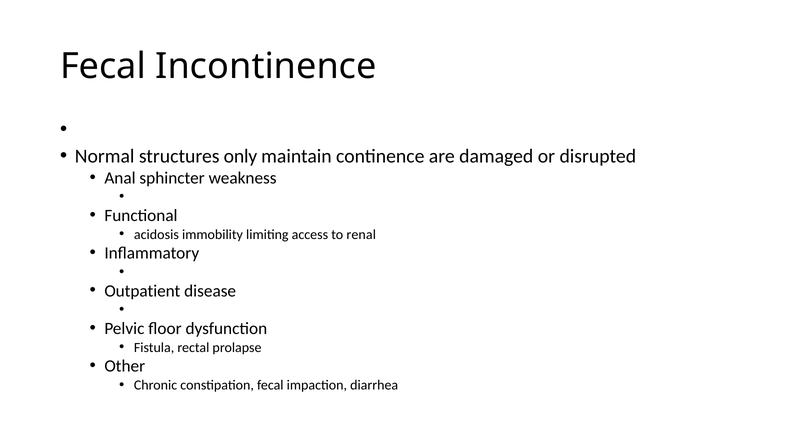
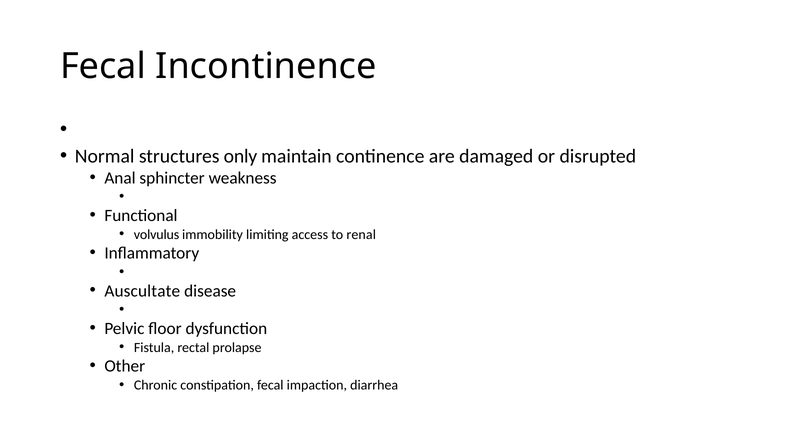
acidosis: acidosis -> volvulus
Outpatient: Outpatient -> Auscultate
